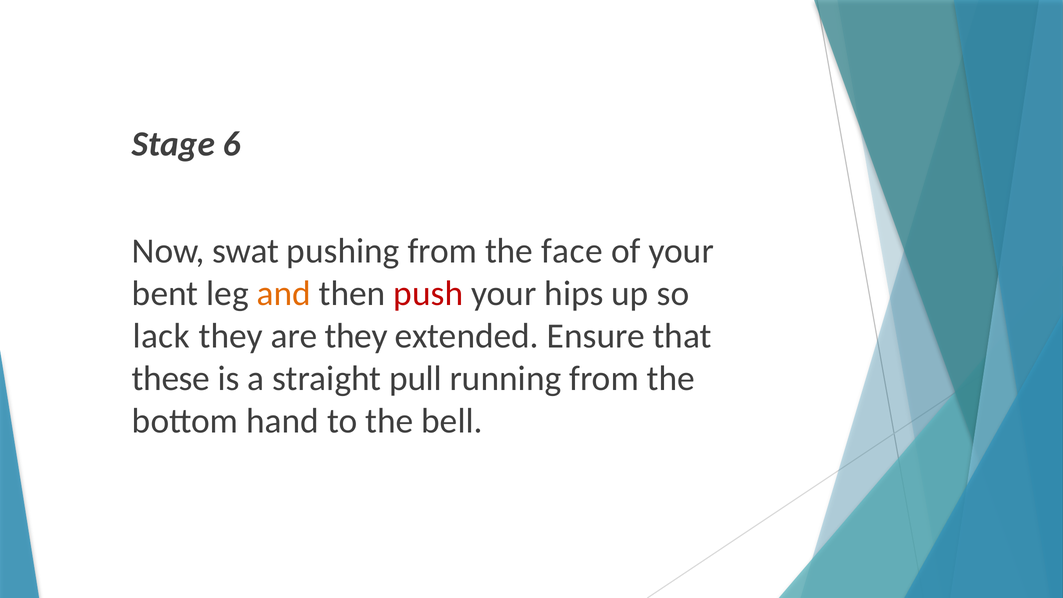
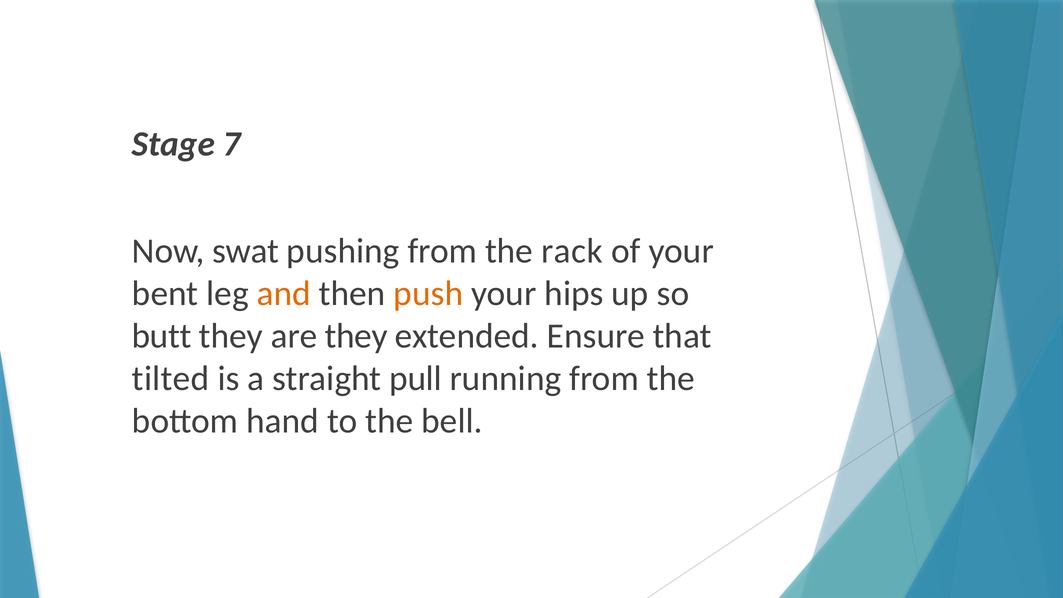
6: 6 -> 7
face: face -> rack
push colour: red -> orange
lack: lack -> butt
these: these -> tilted
